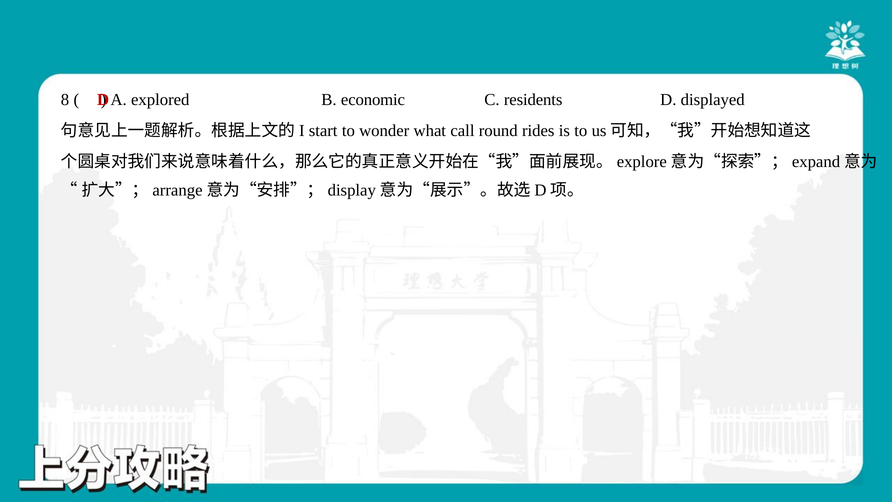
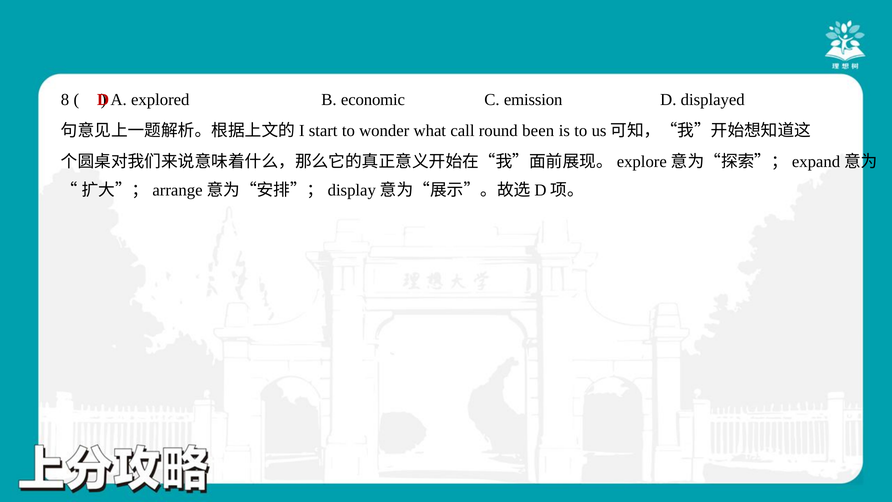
residents: residents -> emission
rides: rides -> been
